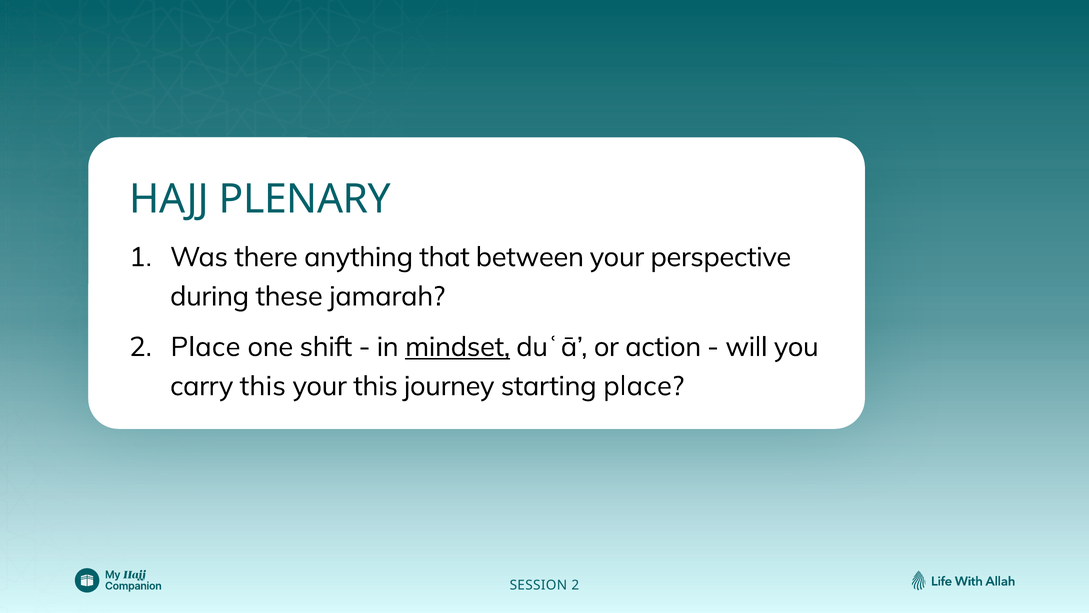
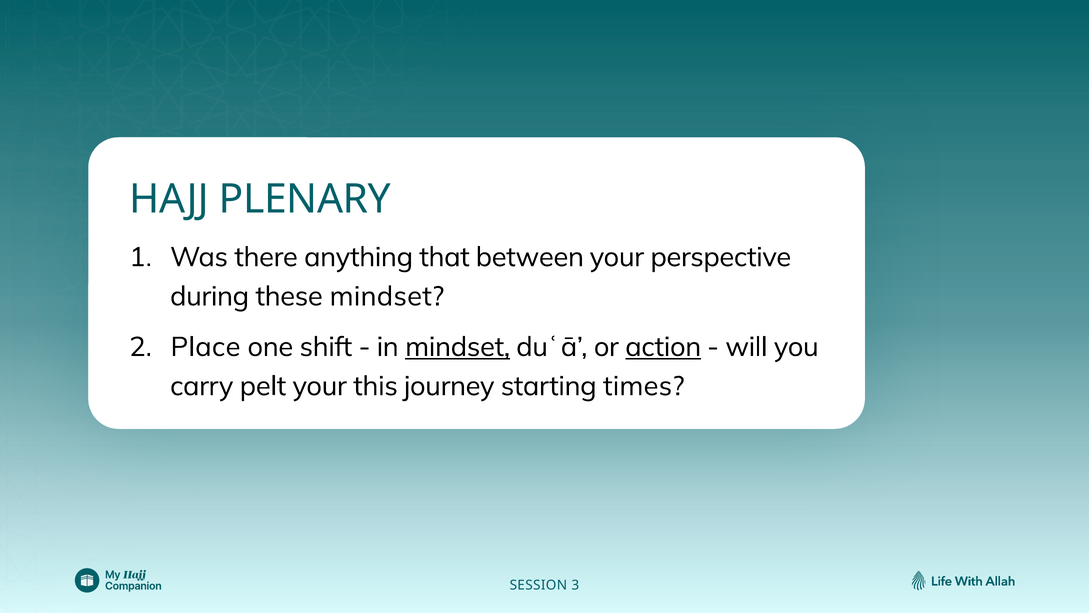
these jamarah: jamarah -> mindset
action underline: none -> present
carry this: this -> pelt
starting place: place -> times
SESSION 2: 2 -> 3
